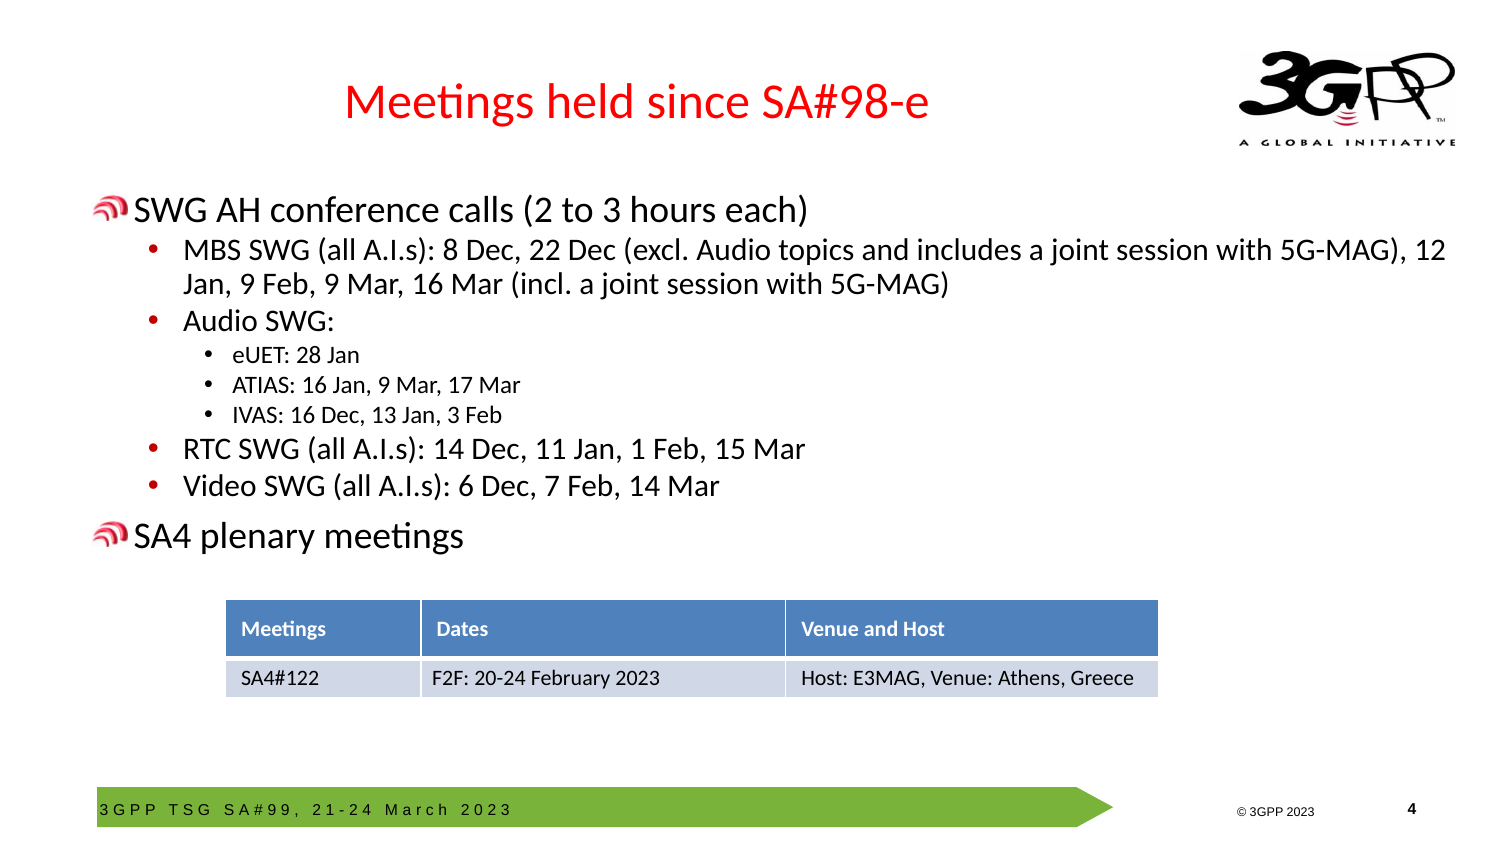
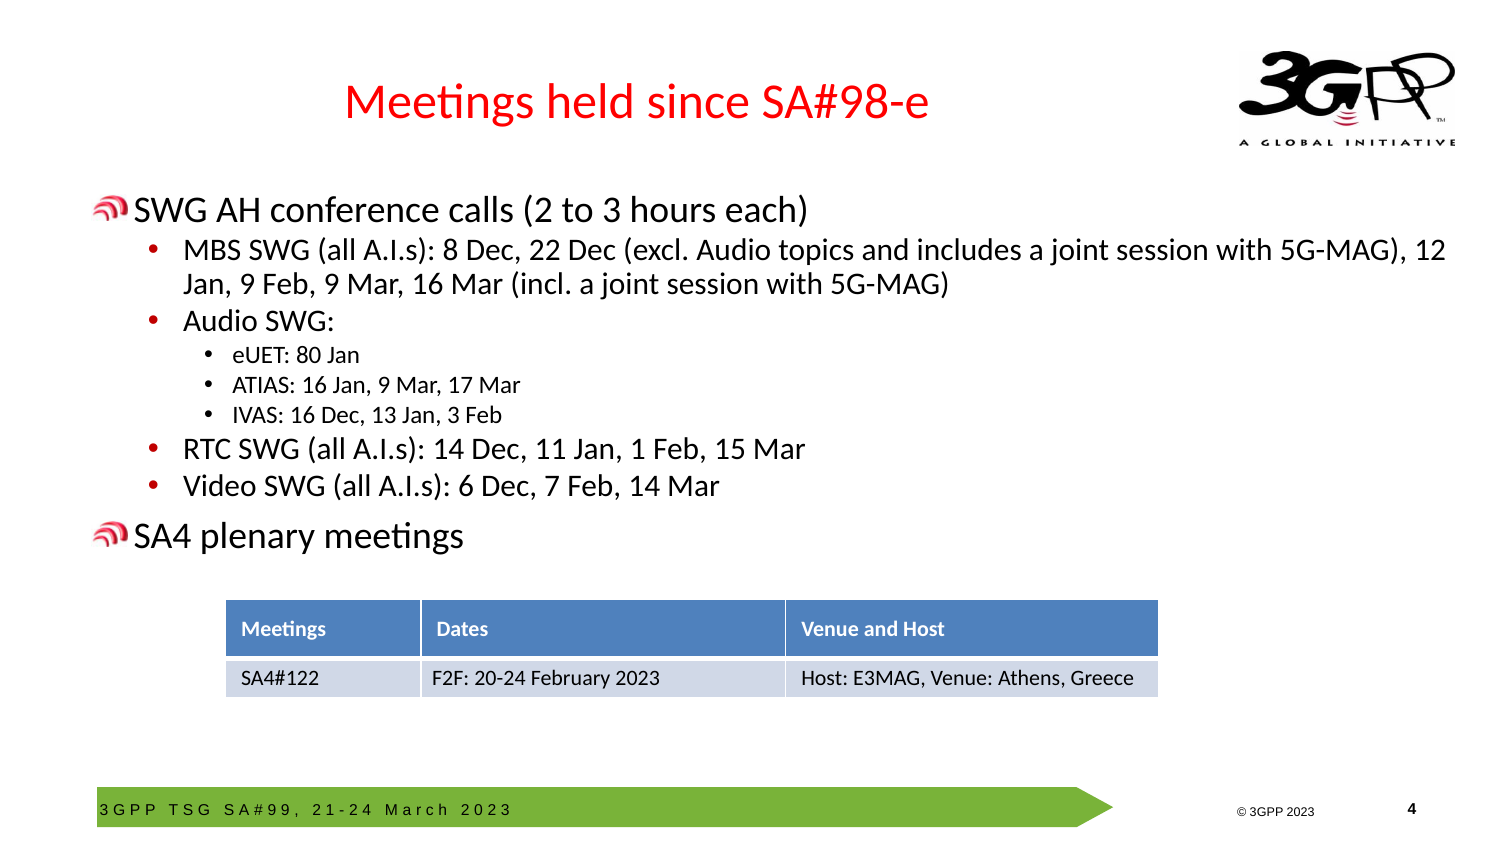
28: 28 -> 80
